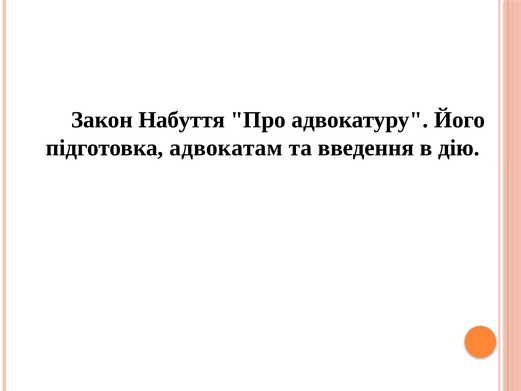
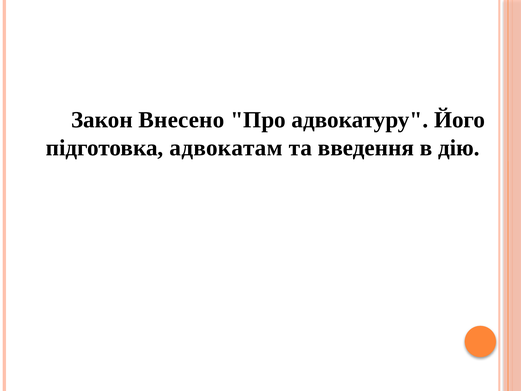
Набуття: Набуття -> Внесено
